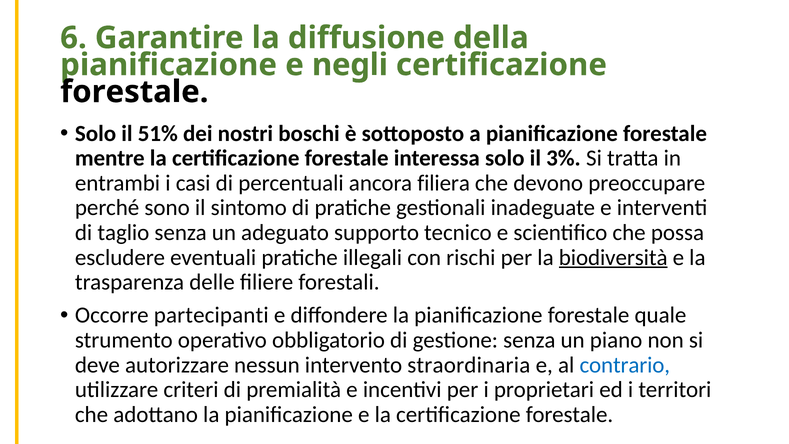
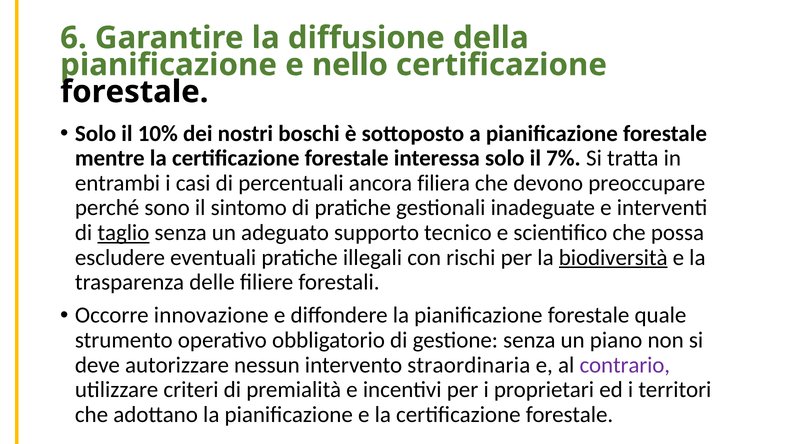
negli: negli -> nello
51%: 51% -> 10%
3%: 3% -> 7%
taglio underline: none -> present
partecipanti: partecipanti -> innovazione
contrario colour: blue -> purple
